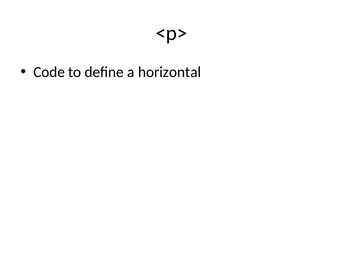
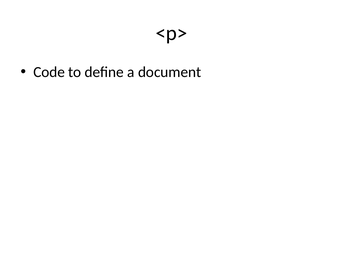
horizontal: horizontal -> document
